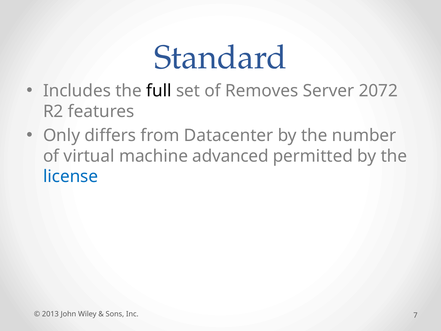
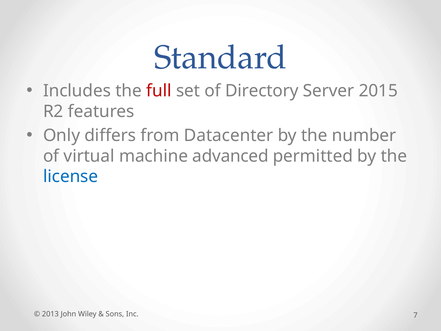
full colour: black -> red
Removes: Removes -> Directory
2072: 2072 -> 2015
